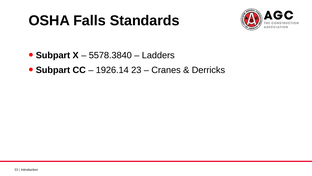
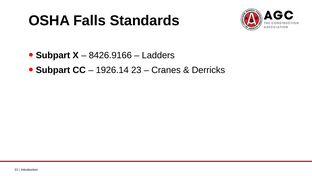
5578.3840: 5578.3840 -> 8426.9166
